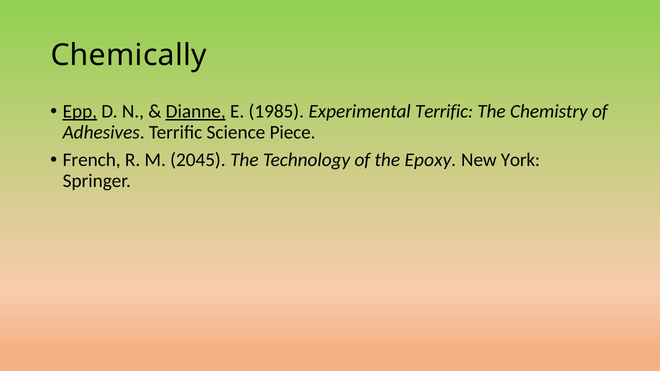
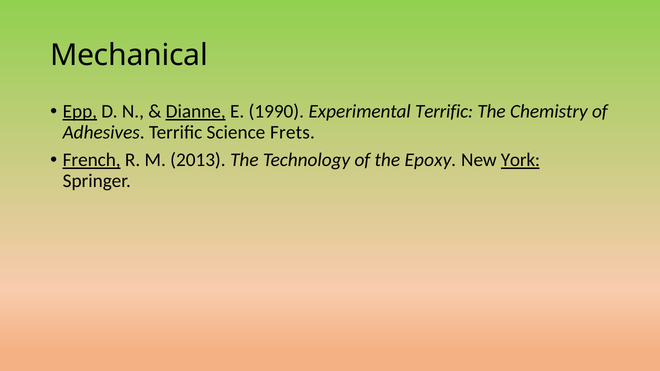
Chemically: Chemically -> Mechanical
1985: 1985 -> 1990
Piece: Piece -> Frets
French underline: none -> present
2045: 2045 -> 2013
York underline: none -> present
